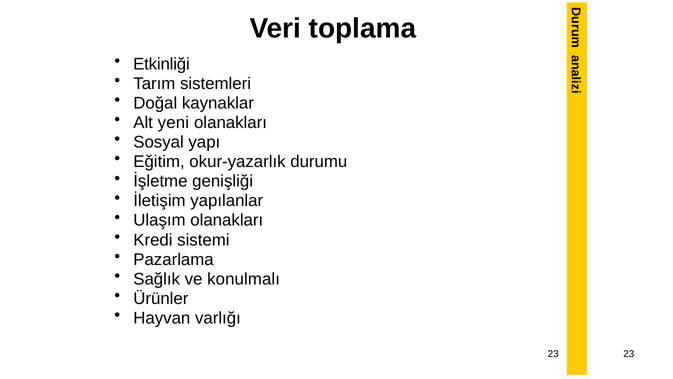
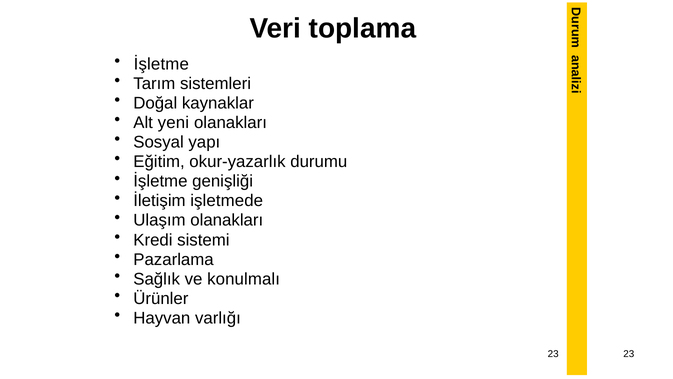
Etkinliği at (161, 64): Etkinliği -> İşletme
yapılanlar: yapılanlar -> işletmede
